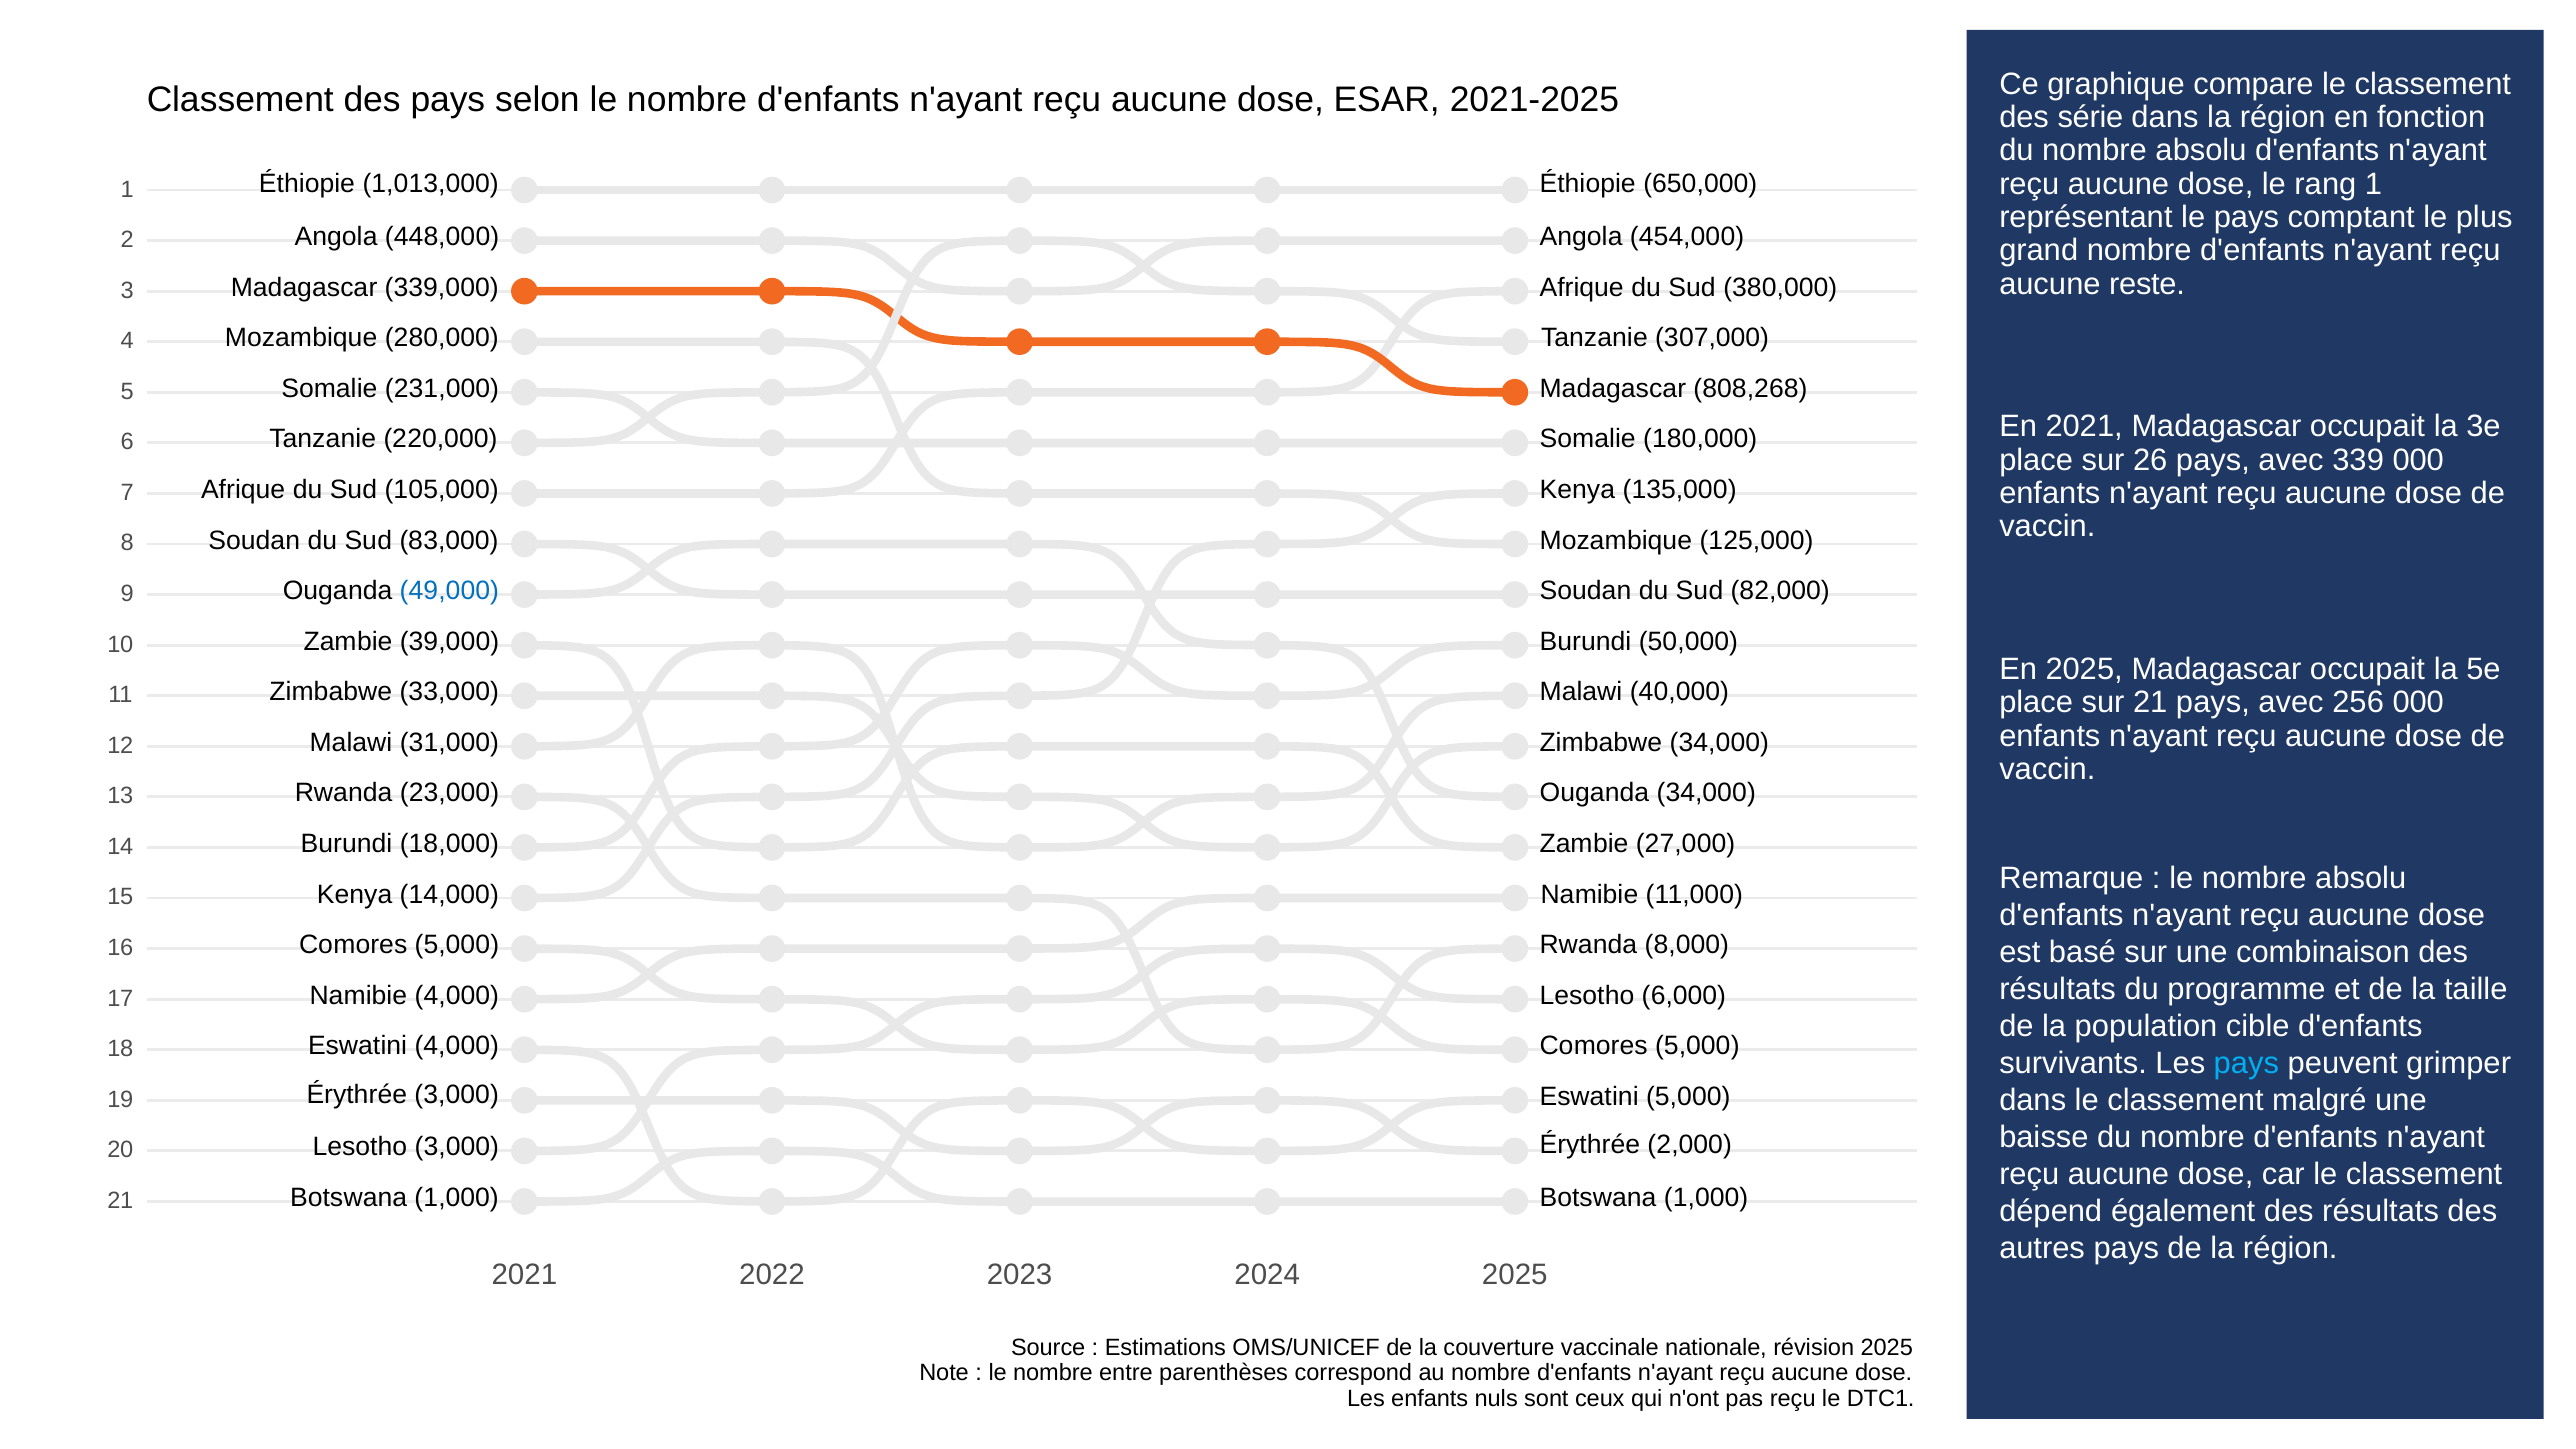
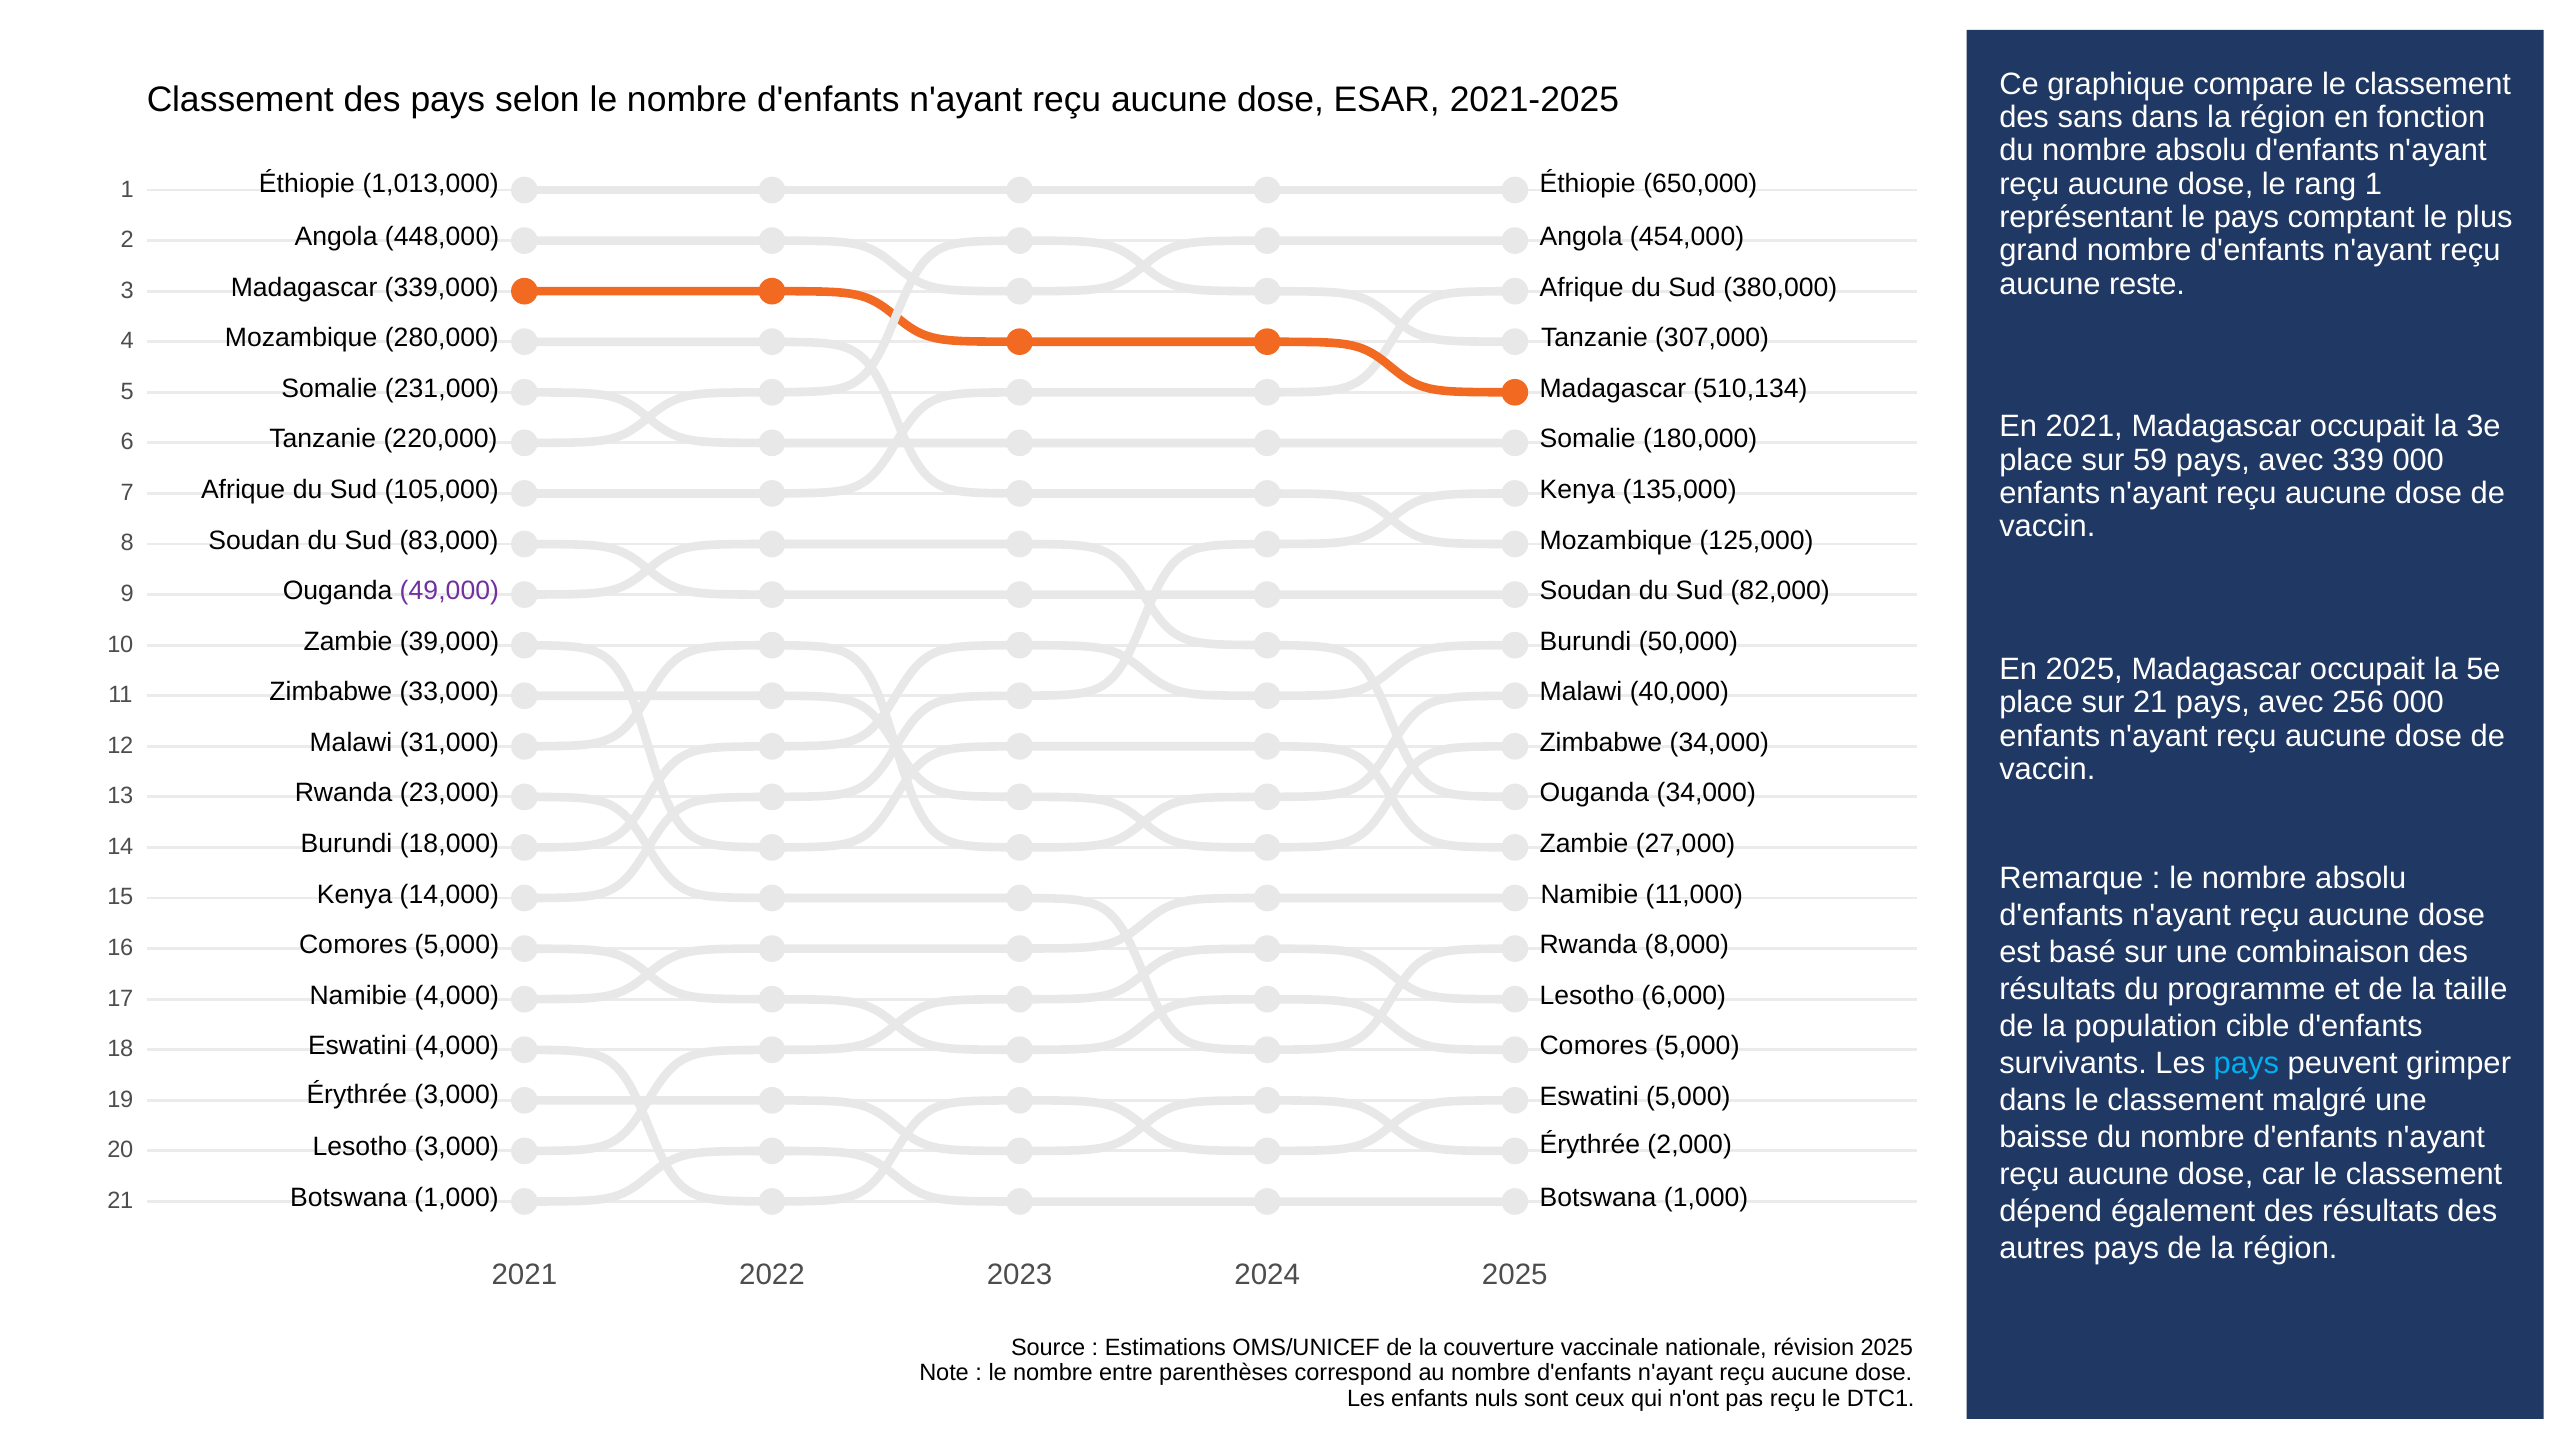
série: série -> sans
808,268: 808,268 -> 510,134
26: 26 -> 59
49,000 colour: blue -> purple
